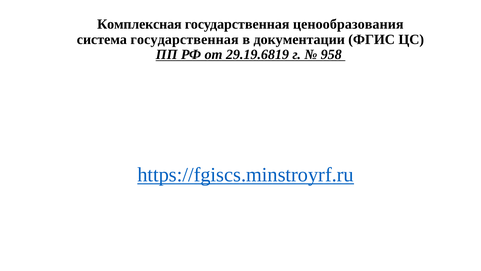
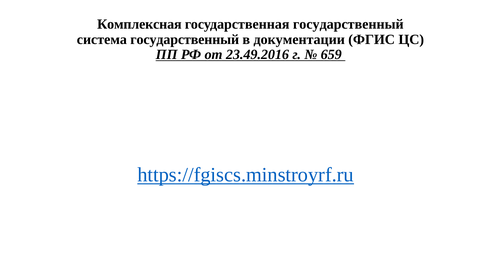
государственная ценообразования: ценообразования -> государственный
система государственная: государственная -> государственный
29.19.6819: 29.19.6819 -> 23.49.2016
958: 958 -> 659
